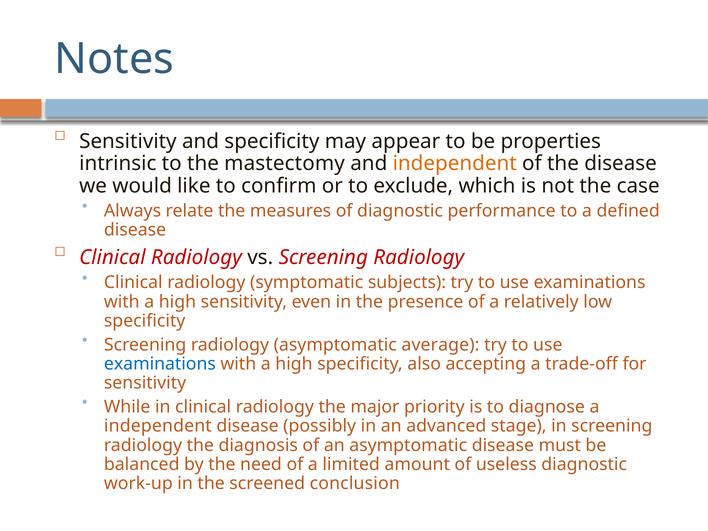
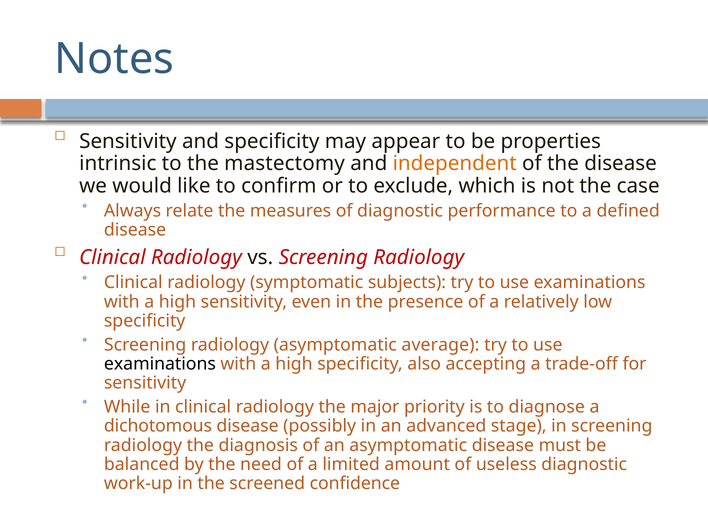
examinations at (160, 364) colour: blue -> black
independent at (158, 426): independent -> dichotomous
conclusion: conclusion -> confidence
